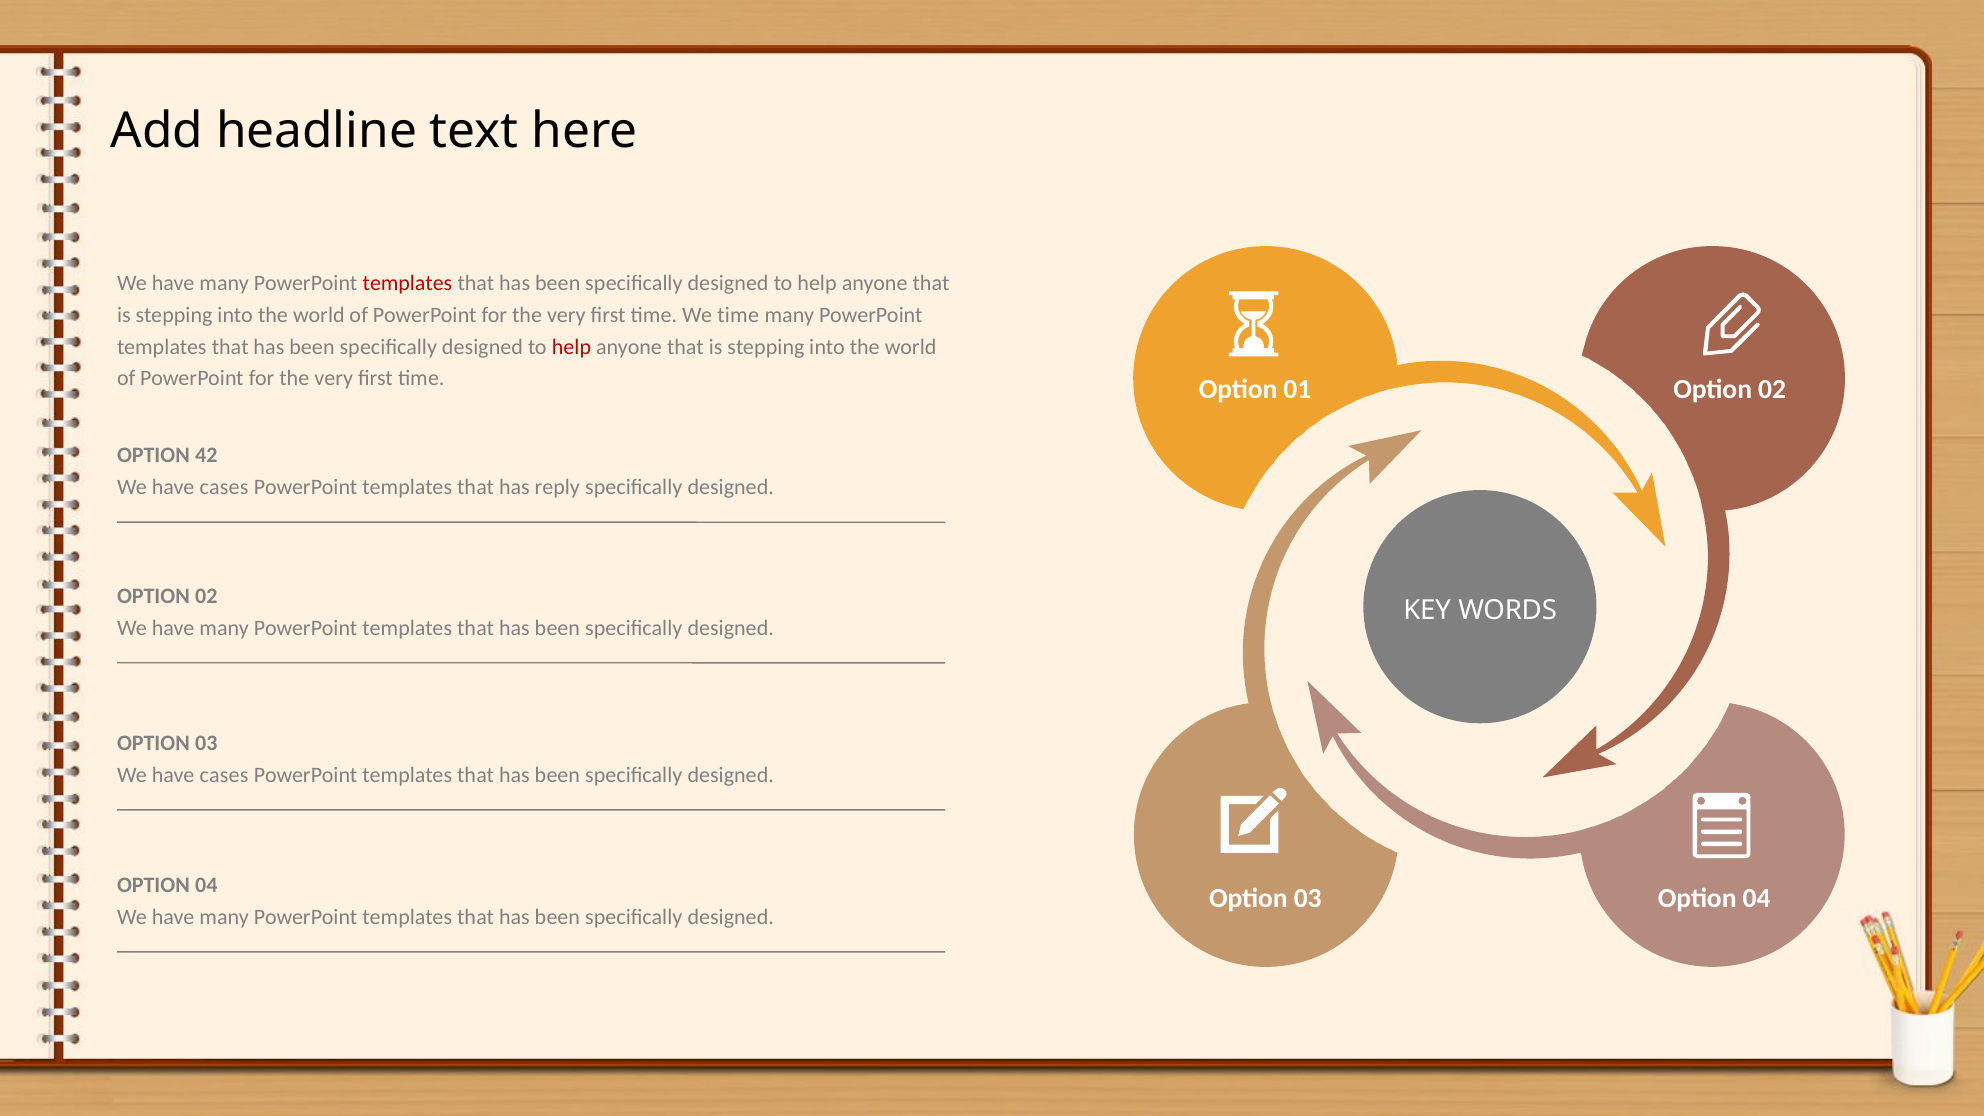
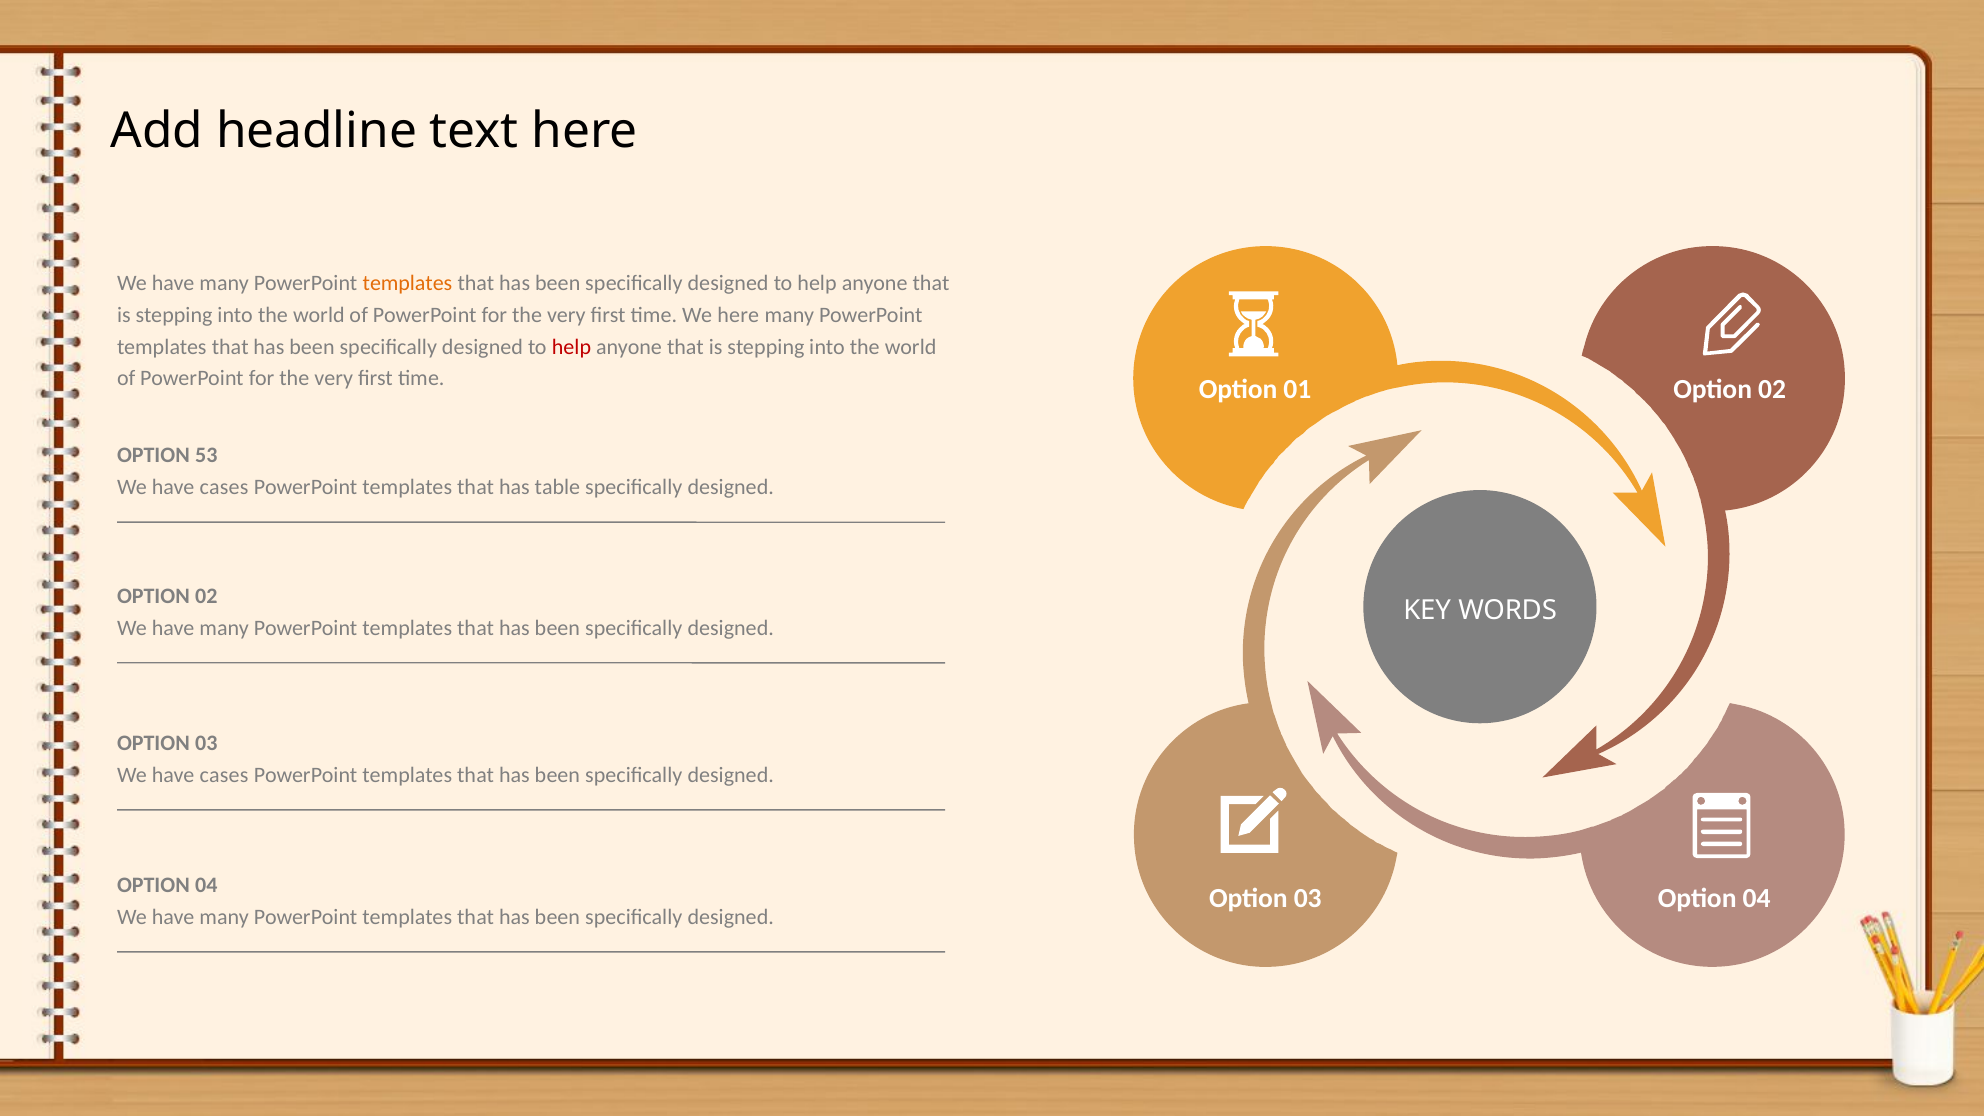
templates at (408, 284) colour: red -> orange
We time: time -> here
42: 42 -> 53
reply: reply -> table
